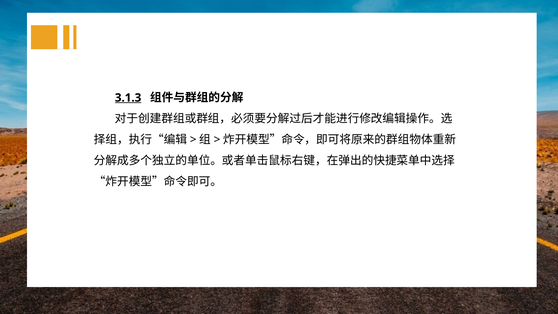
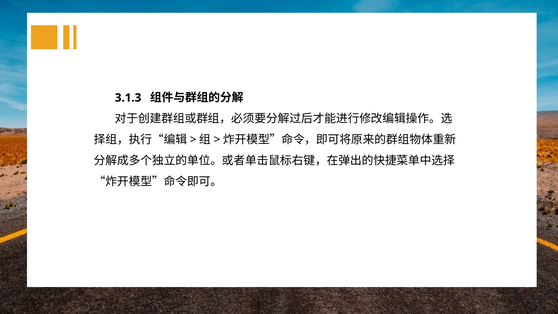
3.1.3 underline: present -> none
